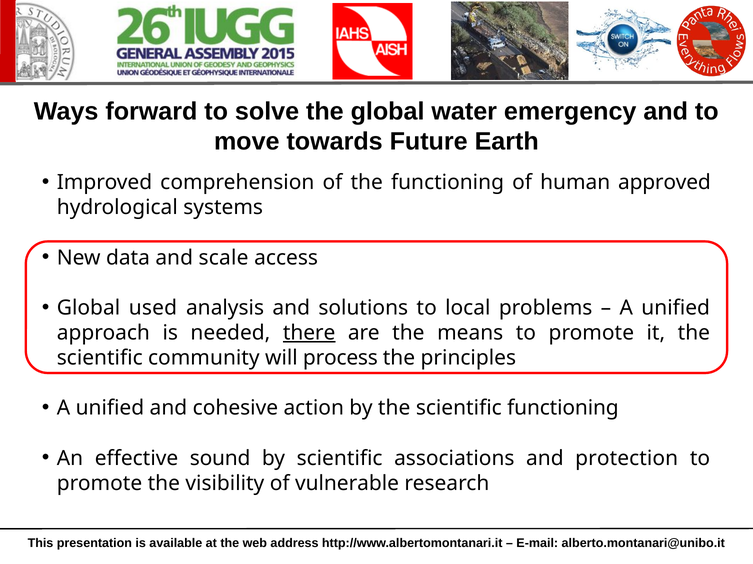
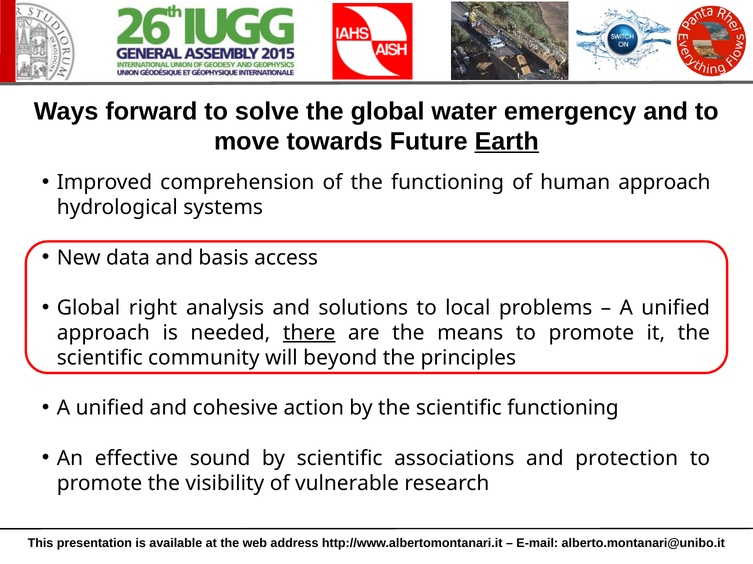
Earth underline: none -> present
human approved: approved -> approach
scale: scale -> basis
used: used -> right
process: process -> beyond
